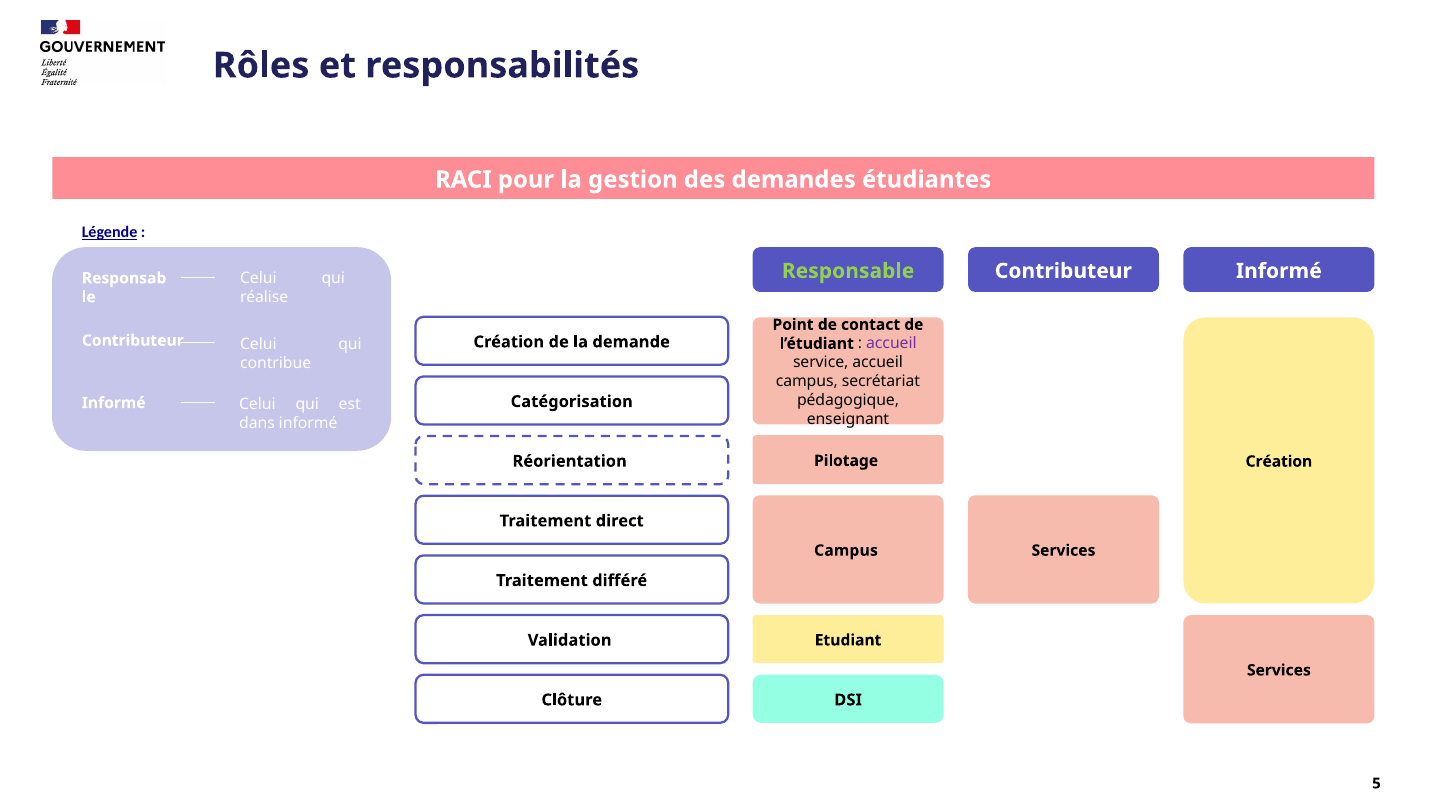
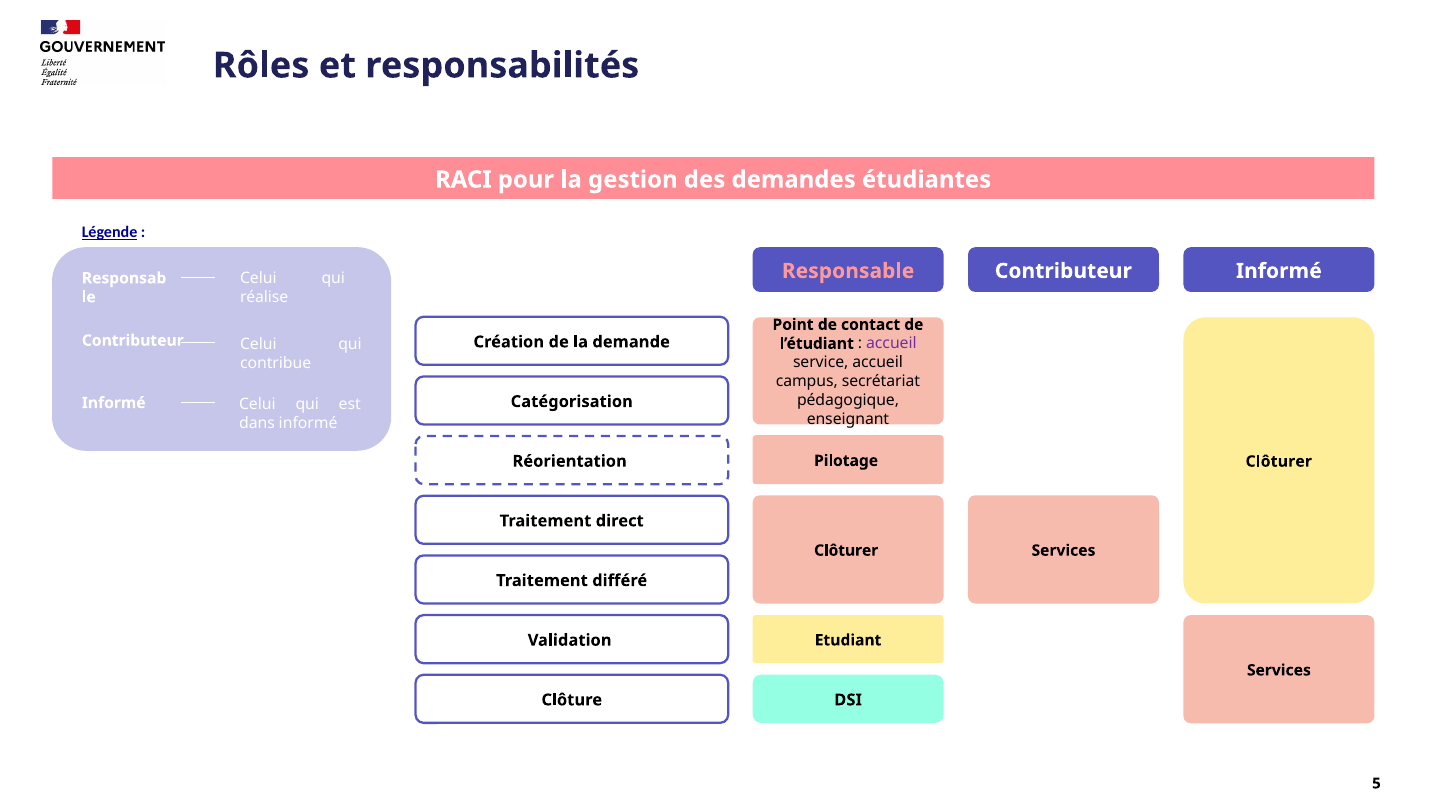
Responsable colour: light green -> pink
Création at (1279, 461): Création -> Clôturer
Campus at (846, 550): Campus -> Clôturer
